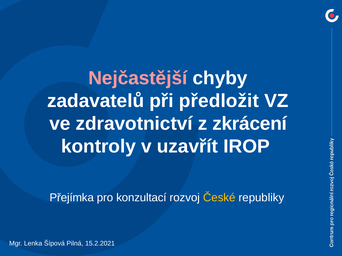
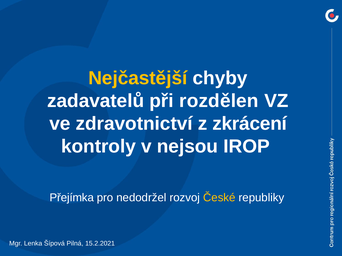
Nejčastější colour: pink -> yellow
předložit: předložit -> rozdělen
uzavřít: uzavřít -> nejsou
konzultací: konzultací -> nedodržel
